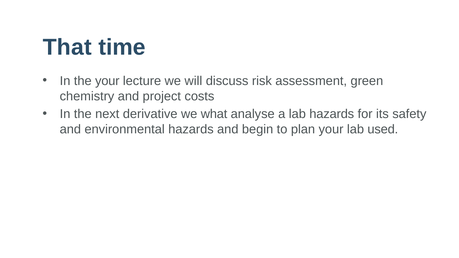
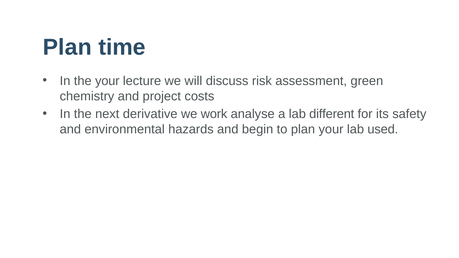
That at (67, 47): That -> Plan
what: what -> work
lab hazards: hazards -> different
